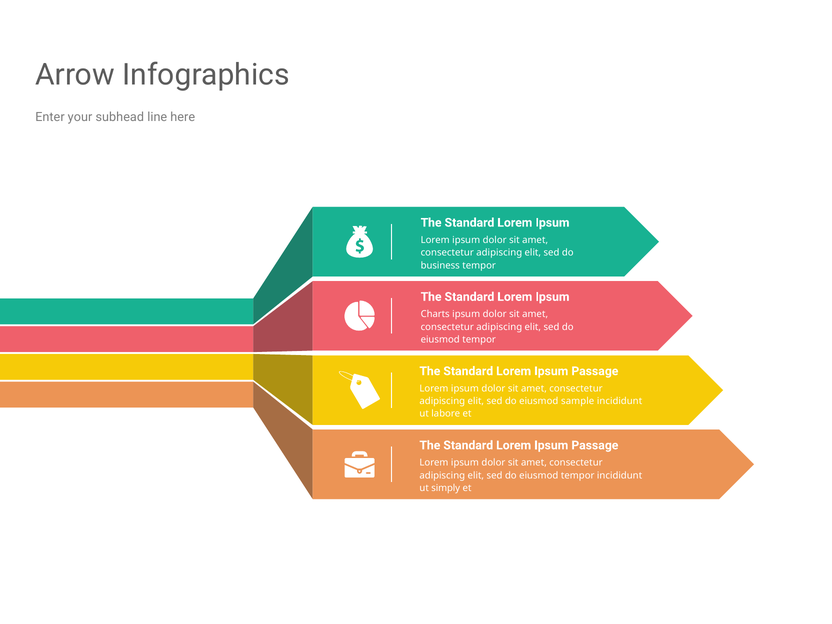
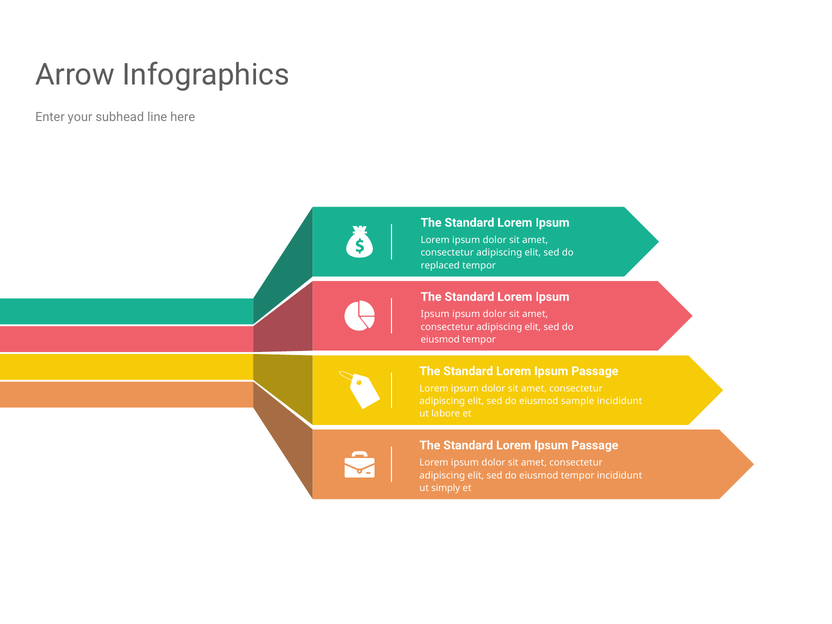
business: business -> replaced
Charts at (435, 314): Charts -> Ipsum
